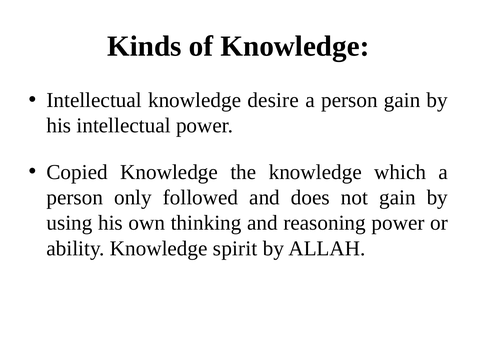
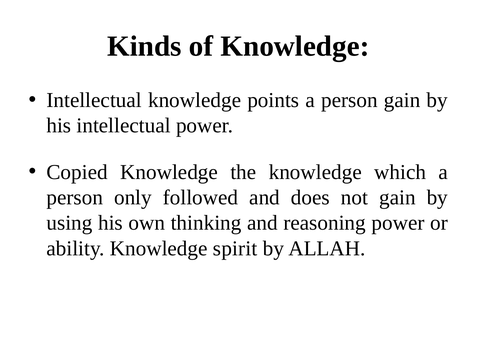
desire: desire -> points
